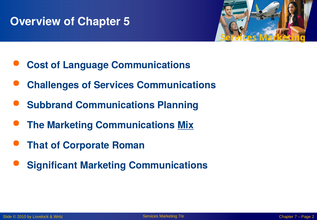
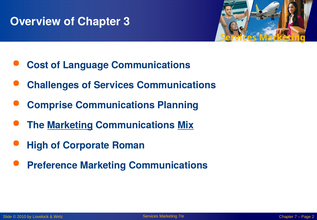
5: 5 -> 3
Subbrand: Subbrand -> Comprise
Marketing at (70, 125) underline: none -> present
That: That -> High
Significant: Significant -> Preference
